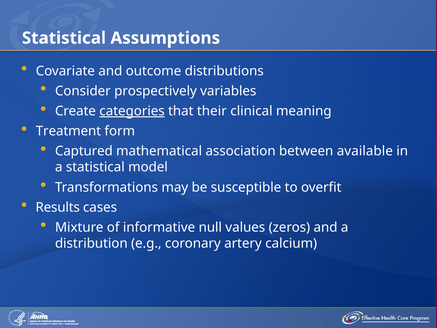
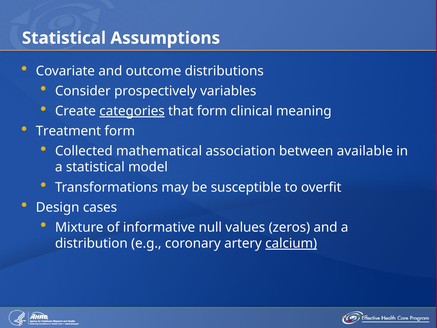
that their: their -> form
Captured: Captured -> Collected
Results: Results -> Design
calcium underline: none -> present
